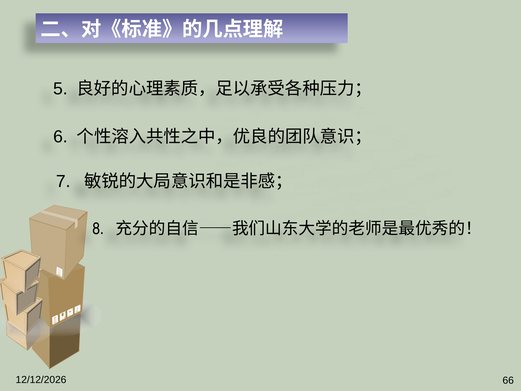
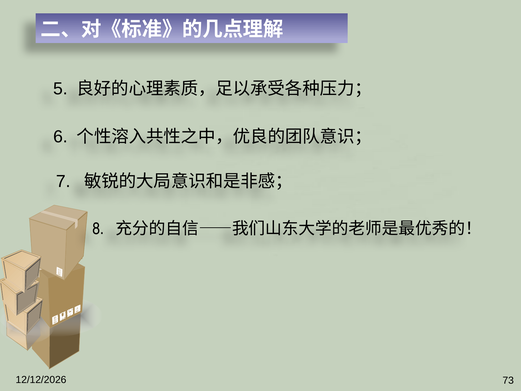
66: 66 -> 73
